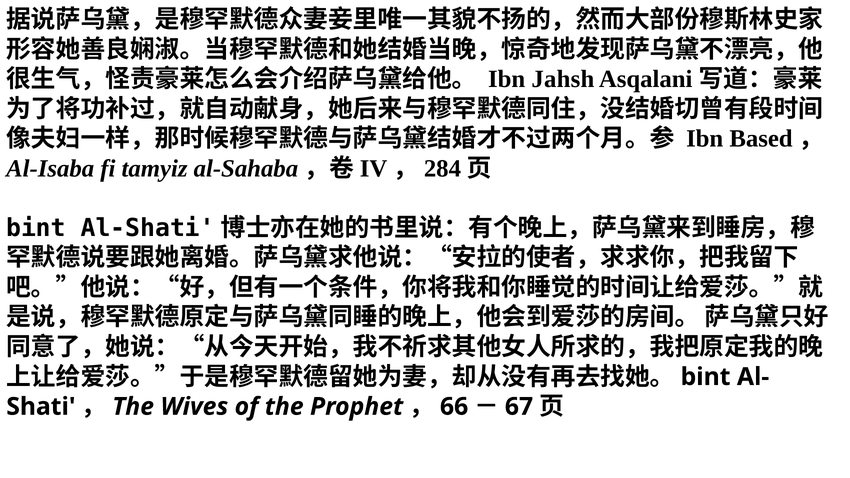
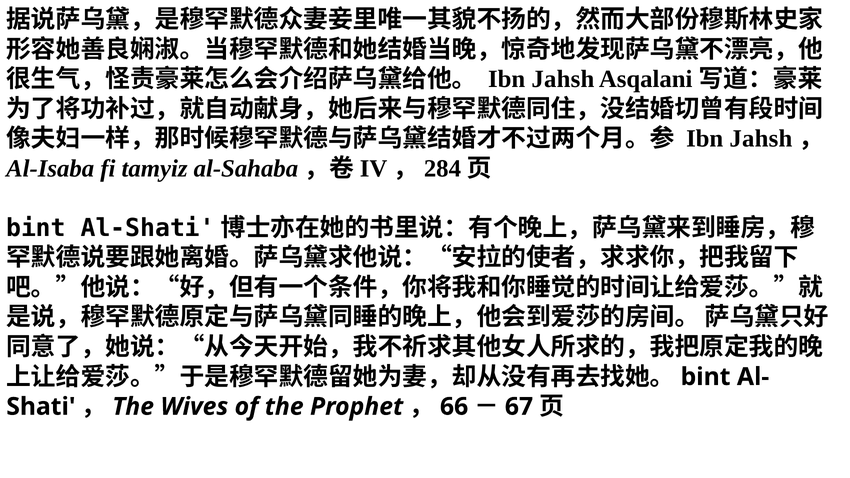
Based at (761, 139): Based -> Jahsh
